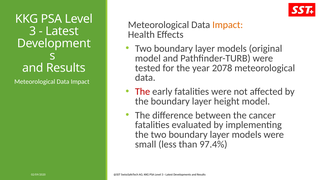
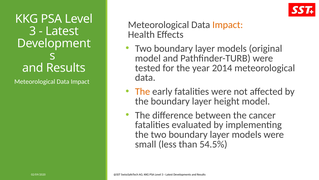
2078: 2078 -> 2014
The at (143, 91) colour: red -> orange
97.4%: 97.4% -> 54.5%
